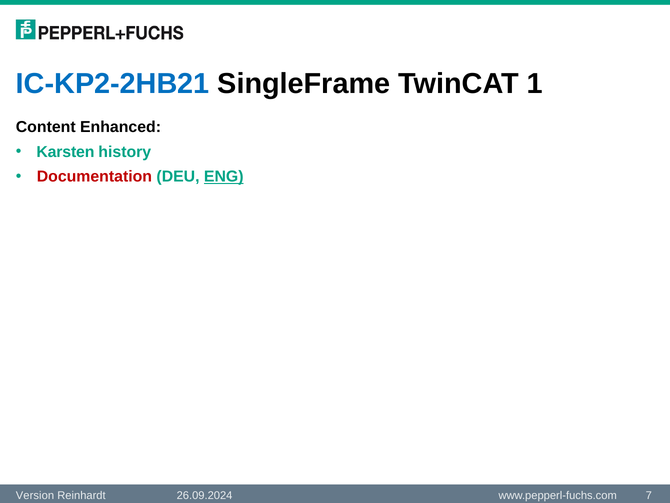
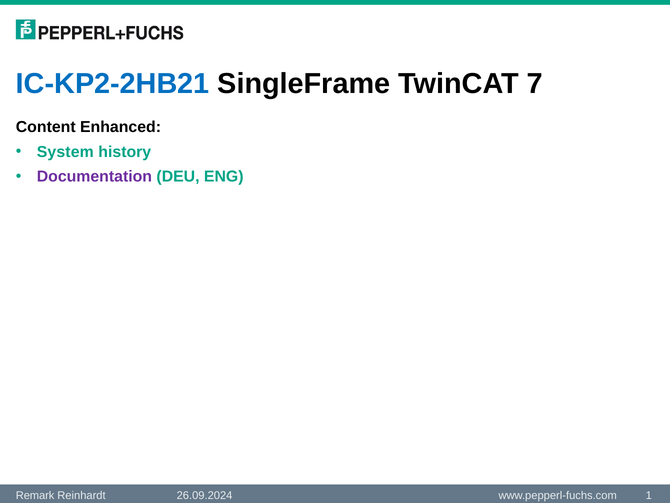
1: 1 -> 7
Karsten: Karsten -> System
Documentation colour: red -> purple
ENG underline: present -> none
Version: Version -> Remark
7: 7 -> 1
